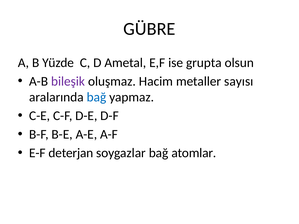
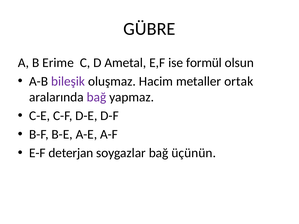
Yüzde: Yüzde -> Erime
grupta: grupta -> formül
sayısı: sayısı -> ortak
bağ at (96, 97) colour: blue -> purple
atomlar: atomlar -> üçünün
